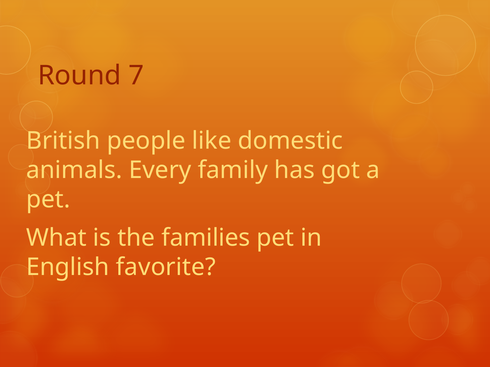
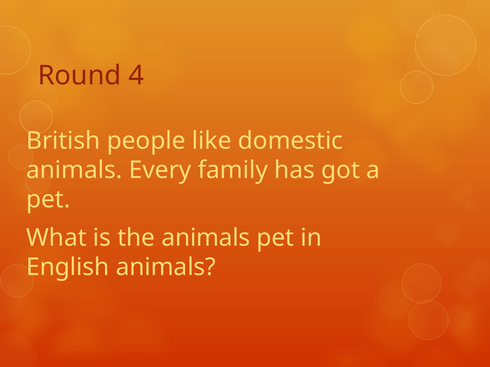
7: 7 -> 4
the families: families -> animals
English favorite: favorite -> animals
